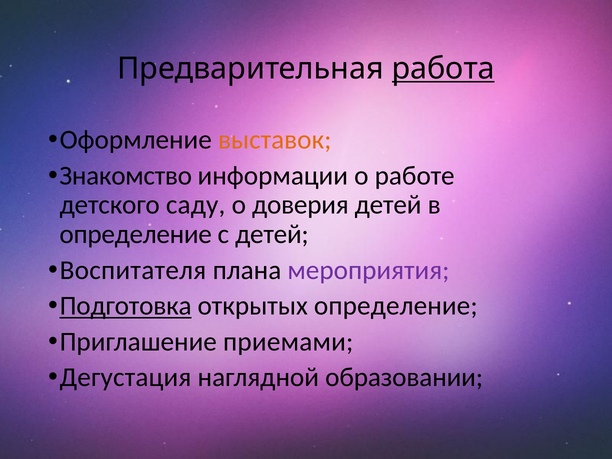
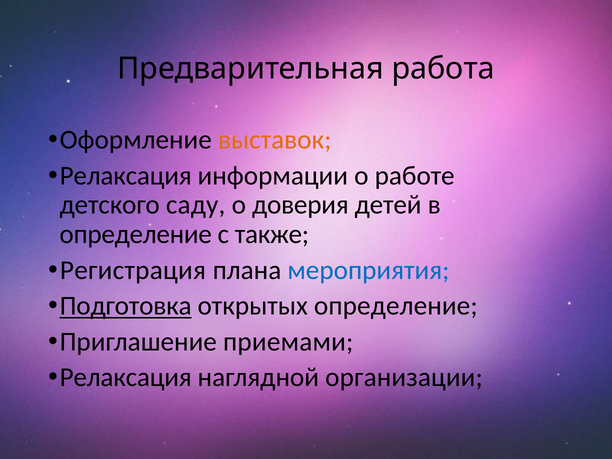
работа underline: present -> none
Знакомство at (126, 176): Знакомство -> Релаксация
с детей: детей -> также
Воспитателя: Воспитателя -> Регистрация
мероприятия colour: purple -> blue
Дегустация at (125, 377): Дегустация -> Релаксация
образовании: образовании -> организации
